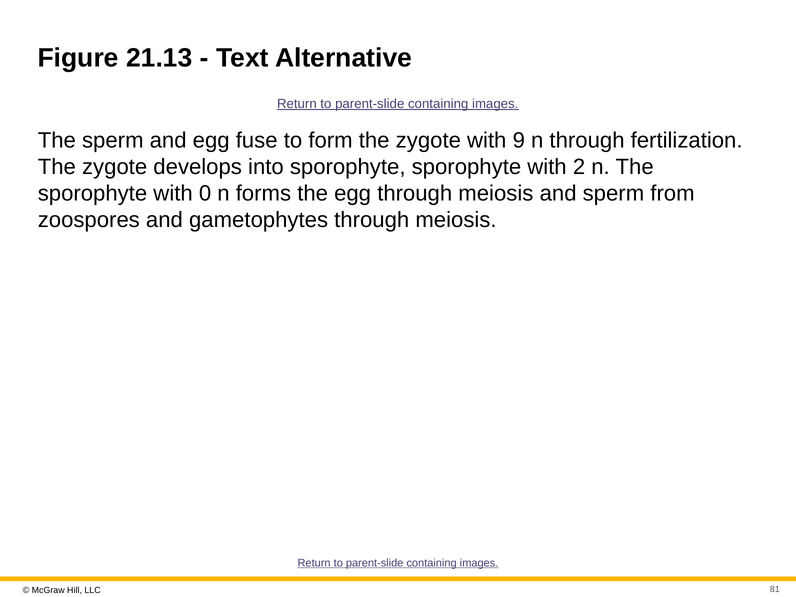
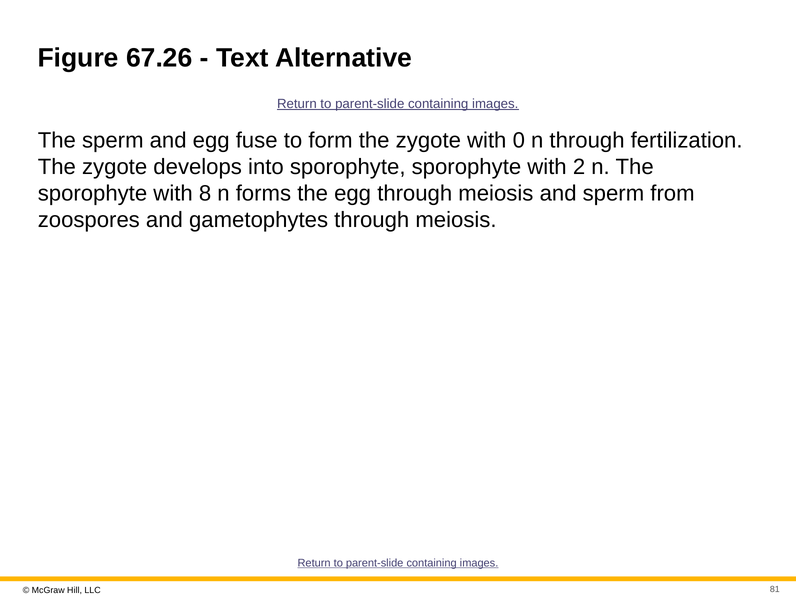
21.13: 21.13 -> 67.26
9: 9 -> 0
0: 0 -> 8
